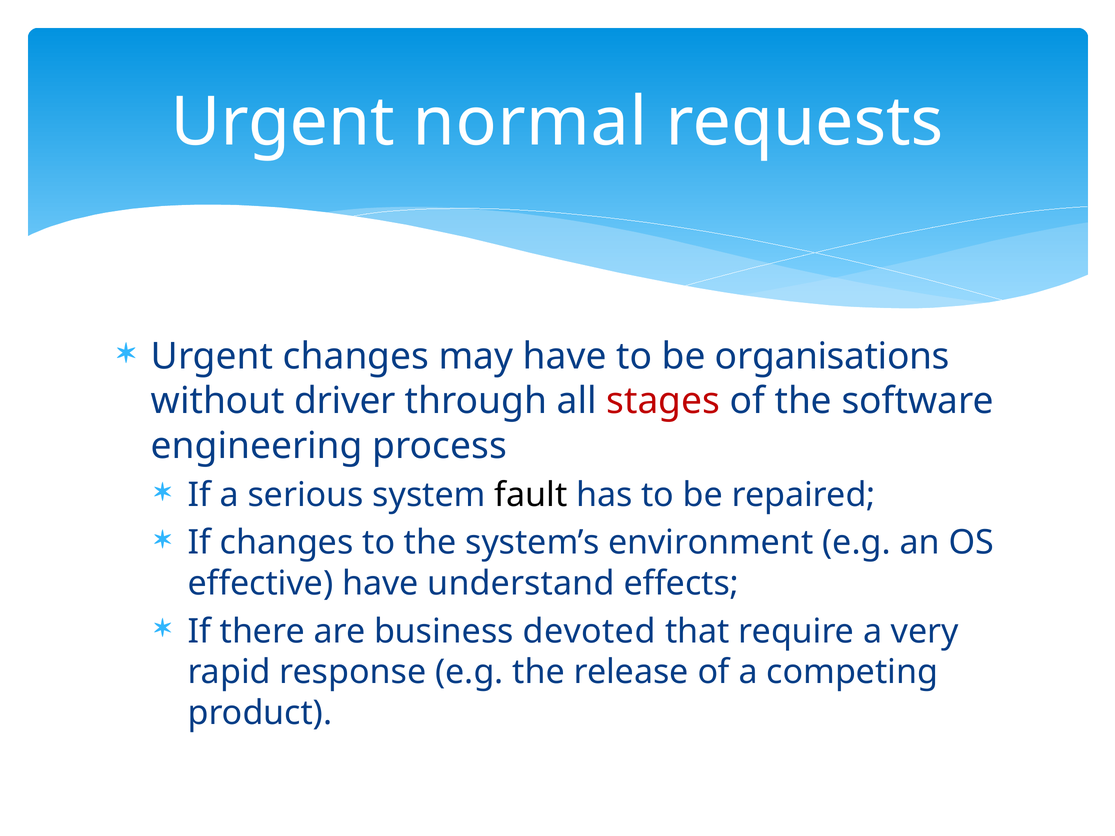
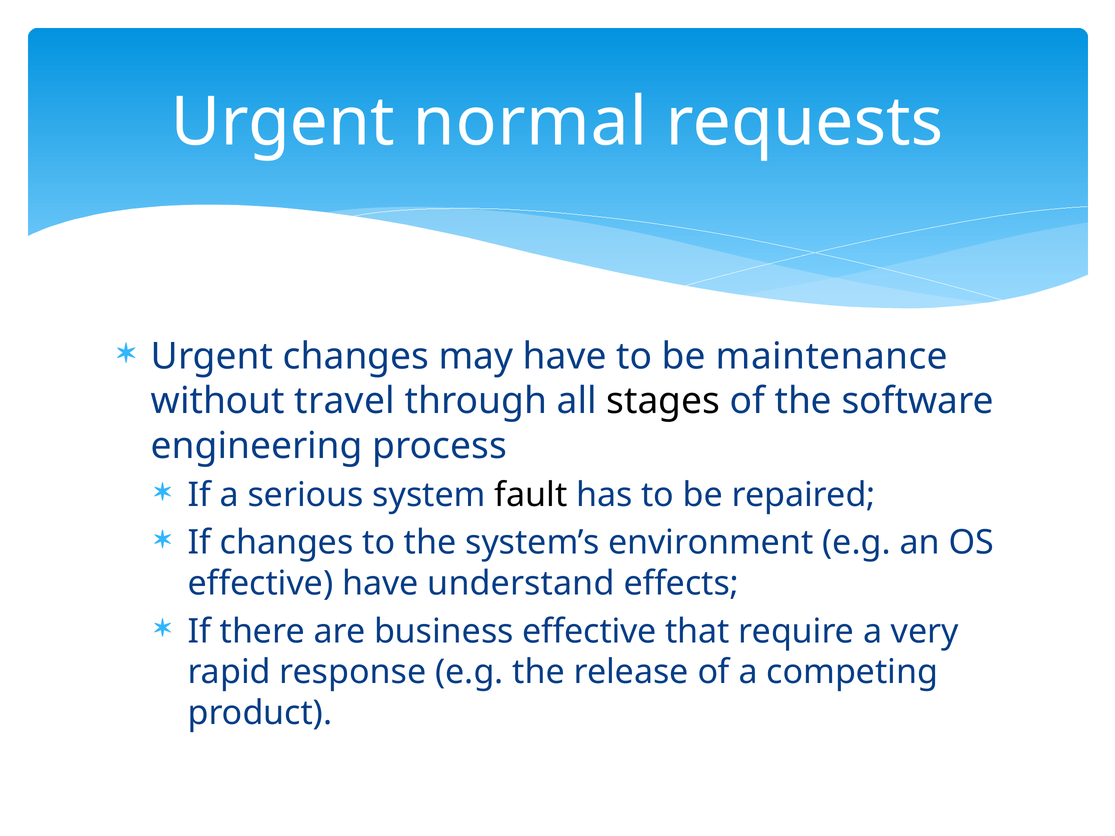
organisations: organisations -> maintenance
driver: driver -> travel
stages colour: red -> black
business devoted: devoted -> effective
